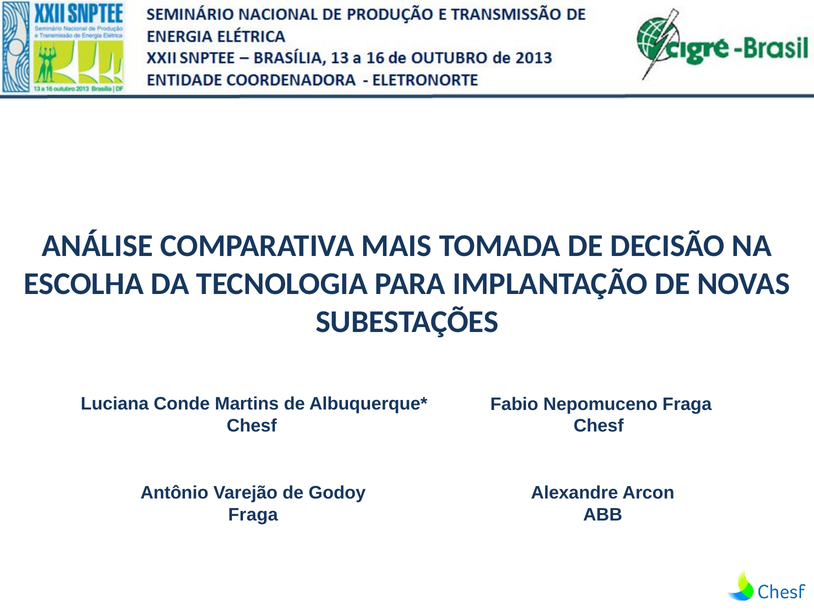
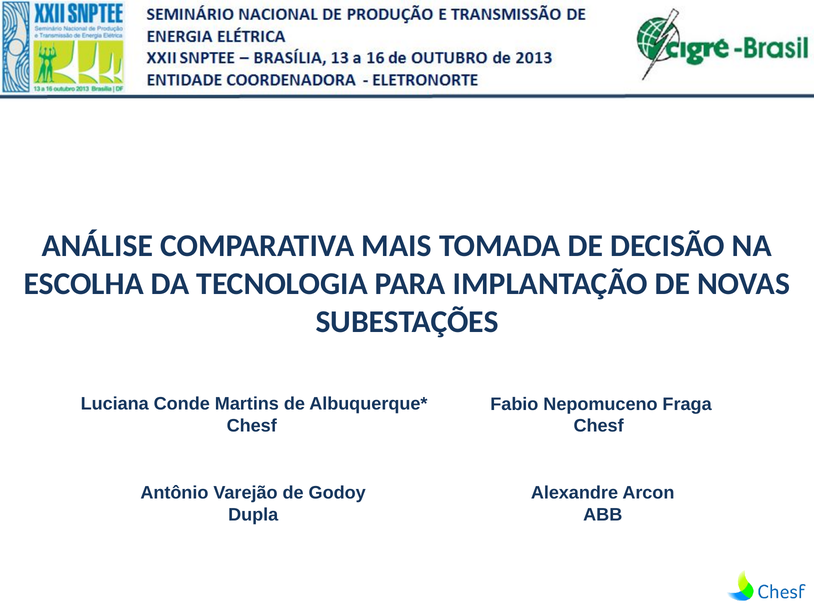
Fraga at (253, 515): Fraga -> Dupla
